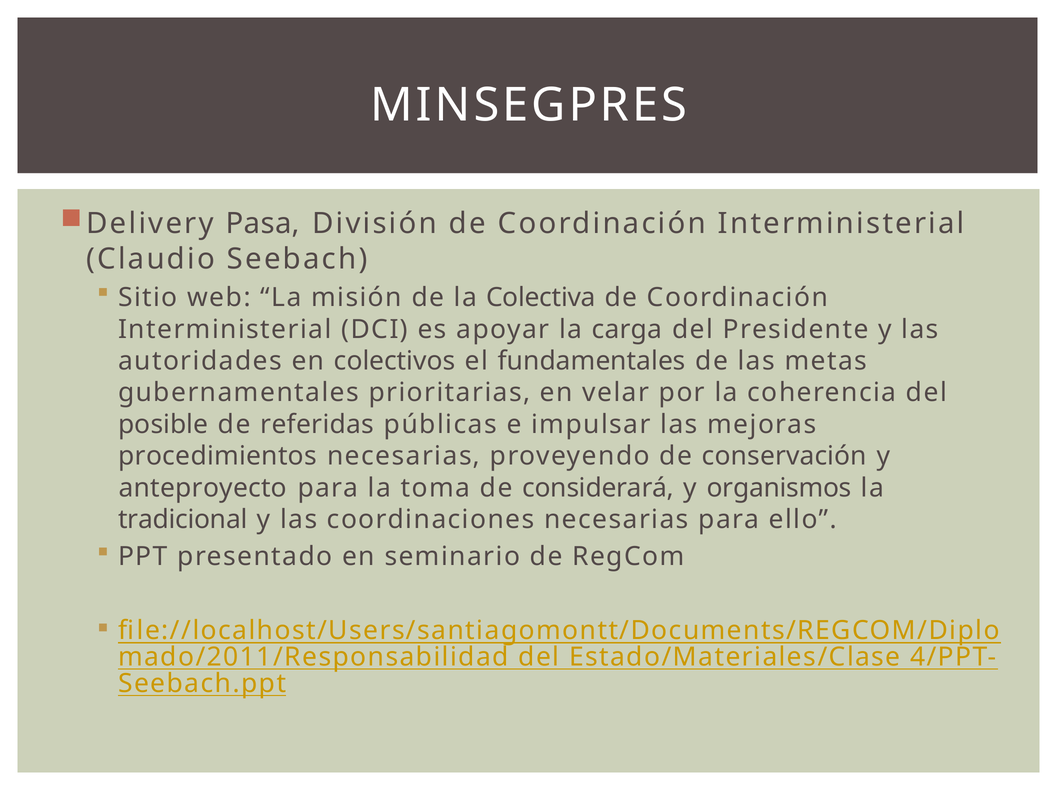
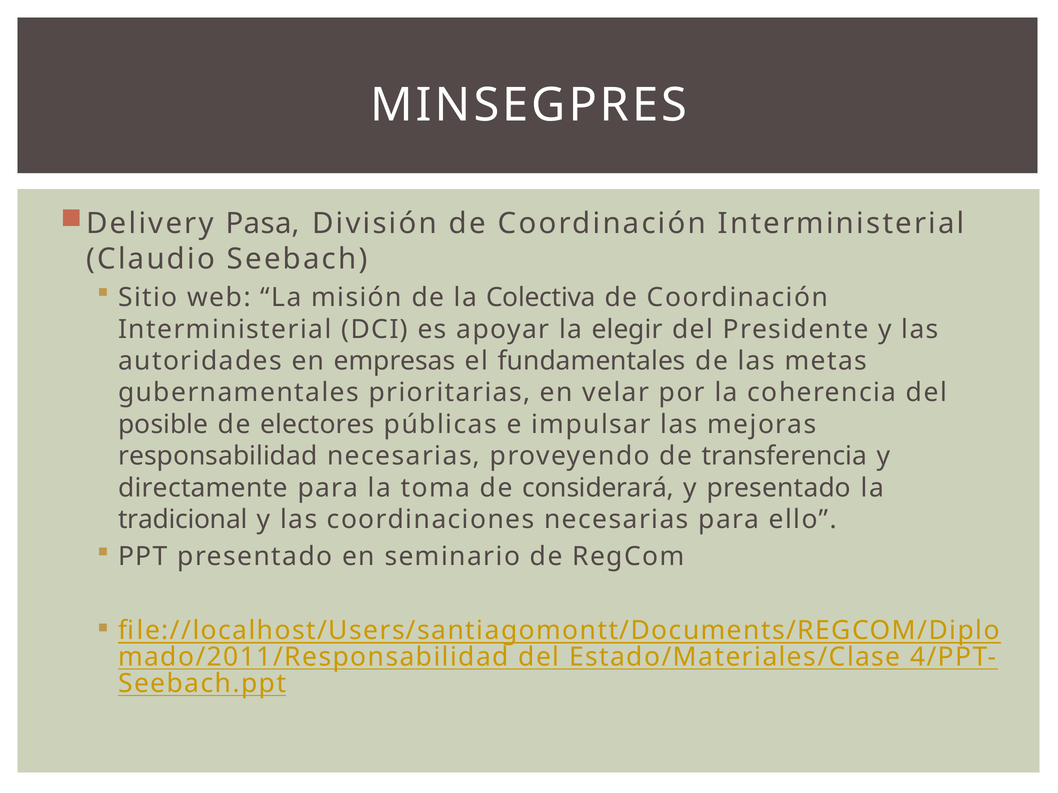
carga: carga -> elegir
colectivos: colectivos -> empresas
referidas: referidas -> electores
procedimientos: procedimientos -> responsabilidad
conservación: conservación -> transferencia
anteproyecto: anteproyecto -> directamente
y organismos: organismos -> presentado
